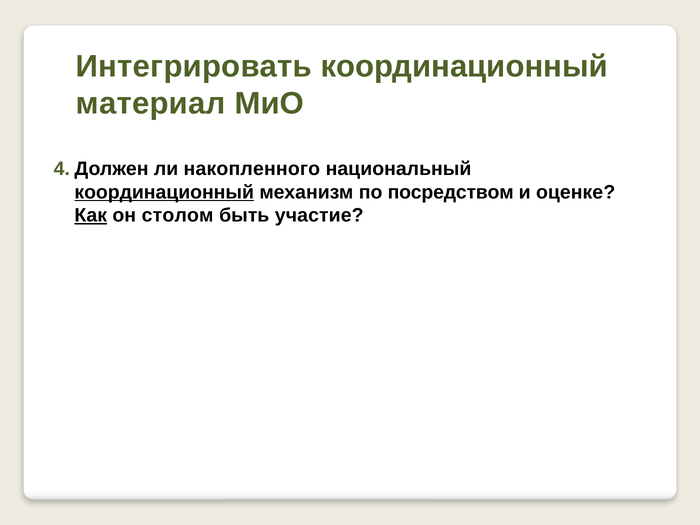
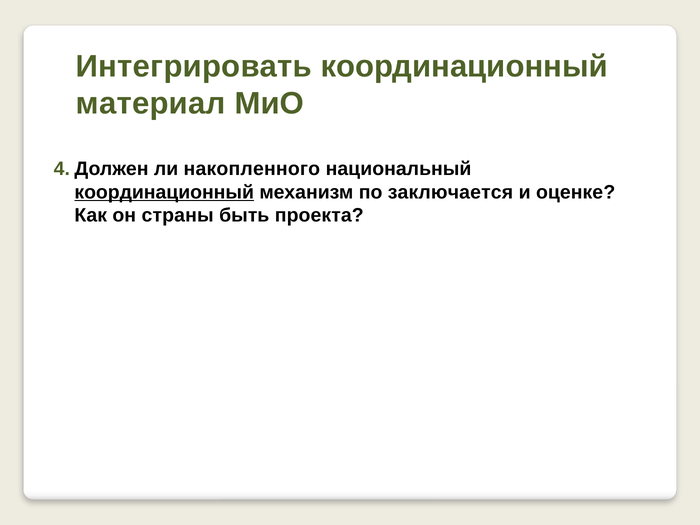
посредством: посредством -> заключается
Как underline: present -> none
столом: столом -> страны
участие: участие -> проекта
